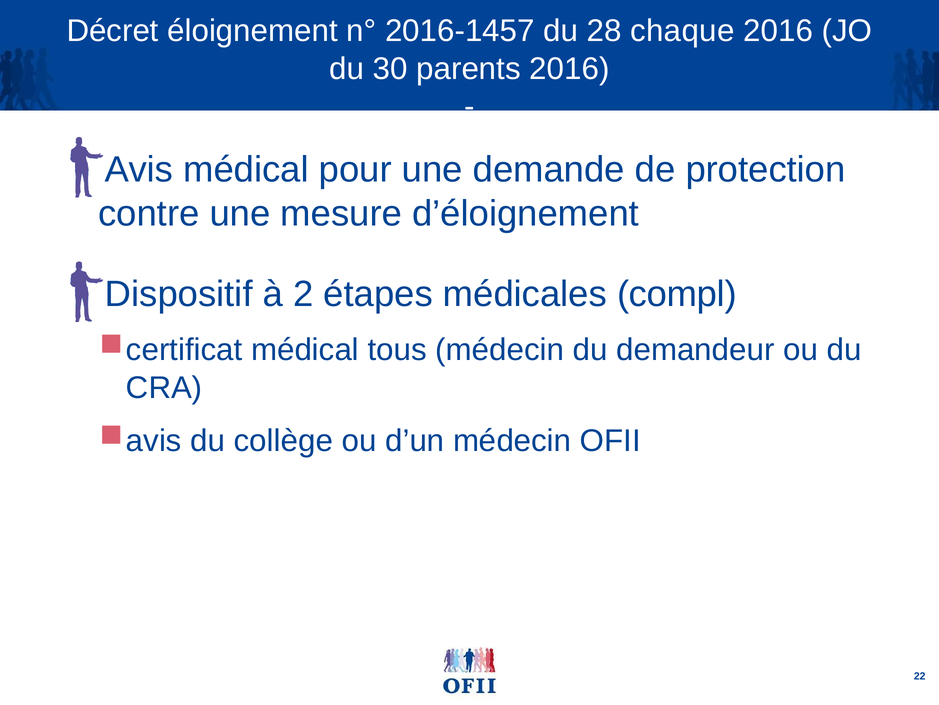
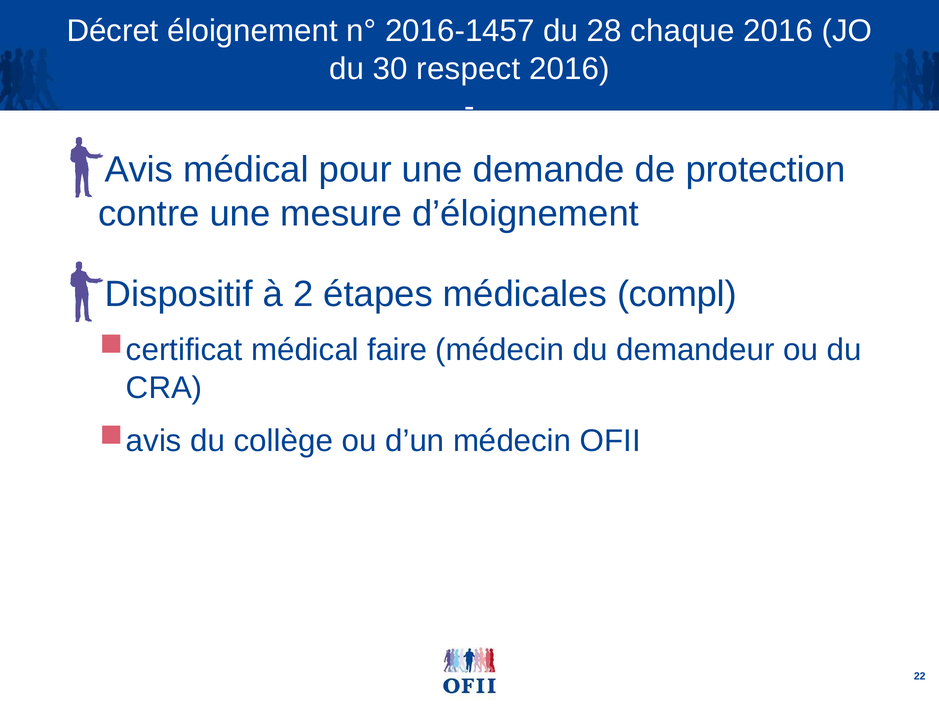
parents: parents -> respect
tous: tous -> faire
